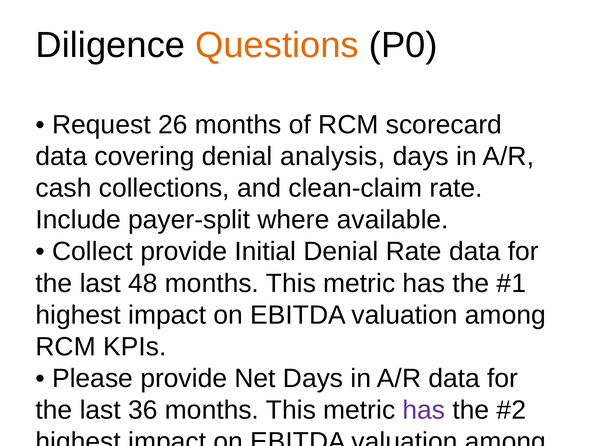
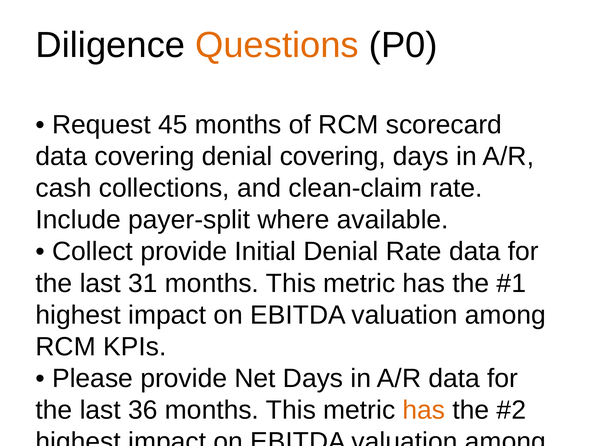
26: 26 -> 45
denial analysis: analysis -> covering
48: 48 -> 31
has at (424, 410) colour: purple -> orange
